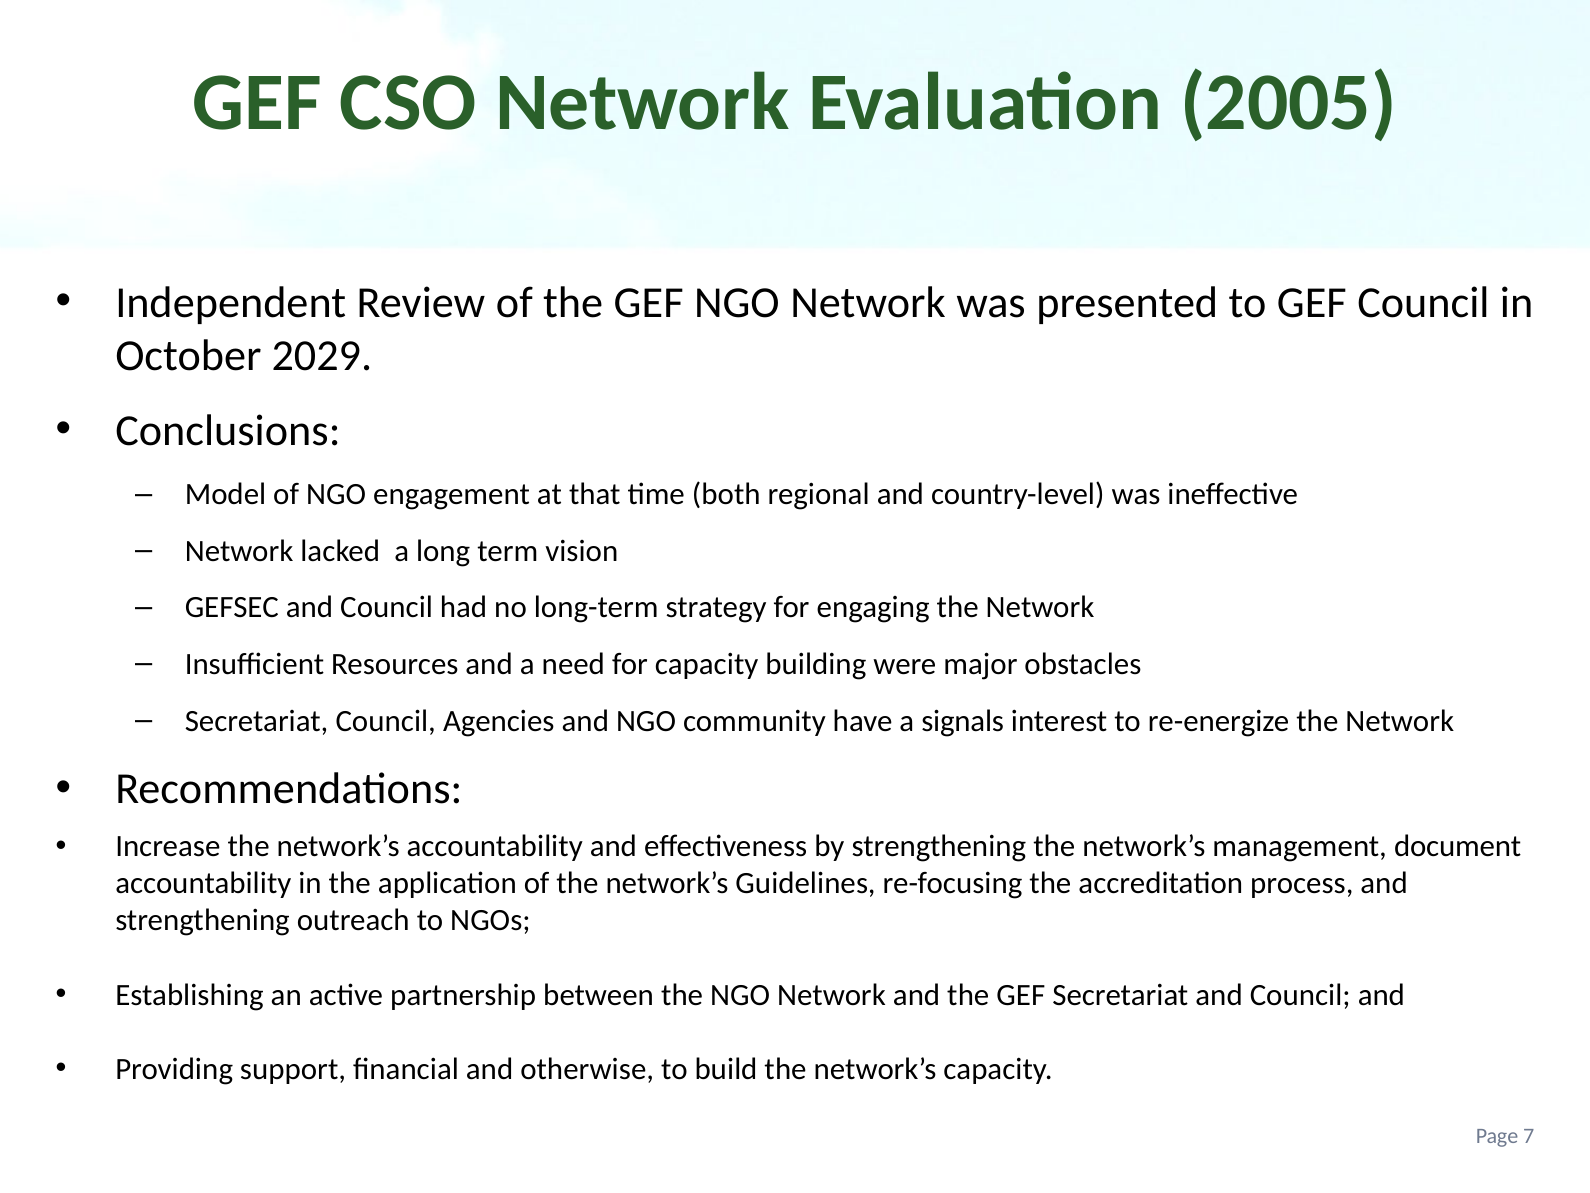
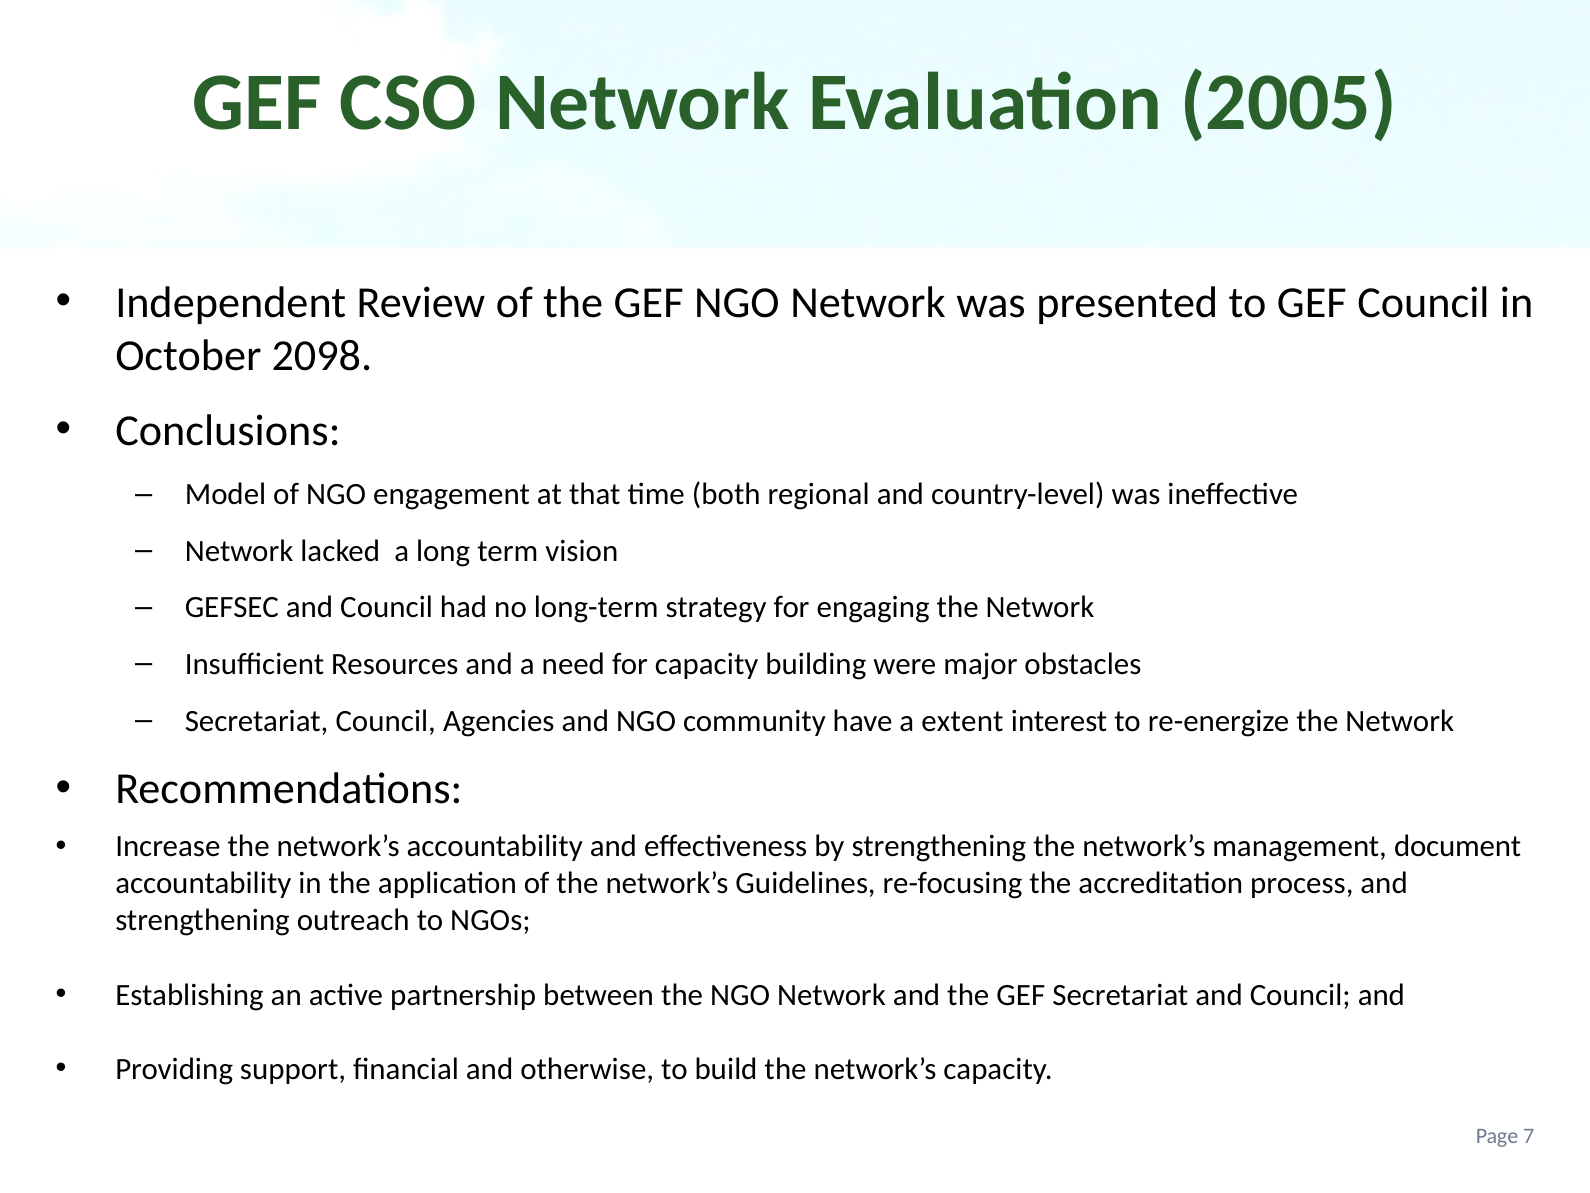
2029: 2029 -> 2098
signals: signals -> extent
